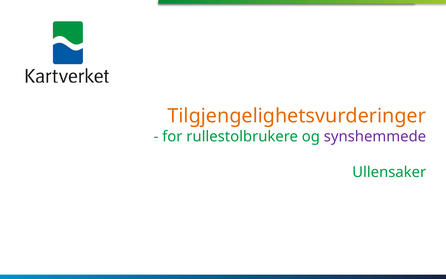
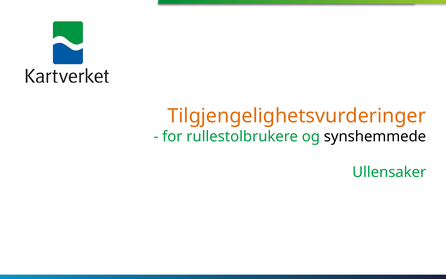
synshemmede colour: purple -> black
